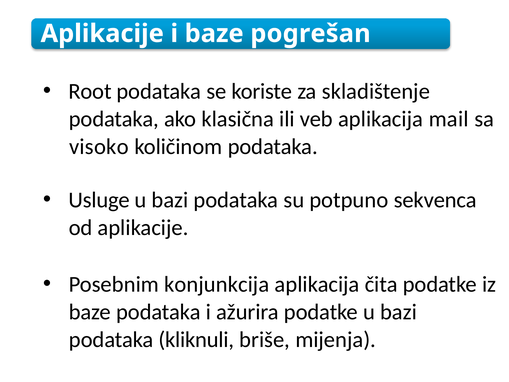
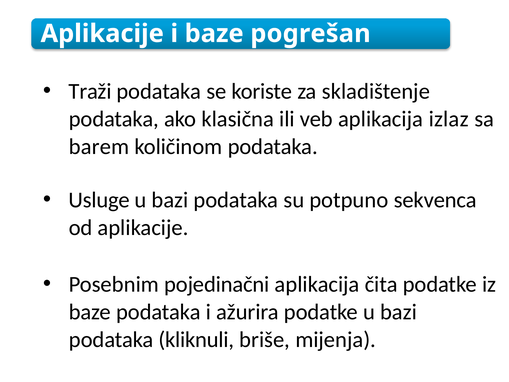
Root: Root -> Traži
mail: mail -> izlaz
visoko: visoko -> barem
konjunkcija: konjunkcija -> pojedinačni
